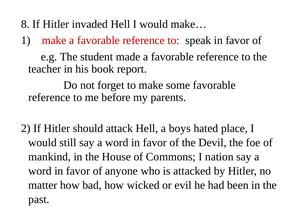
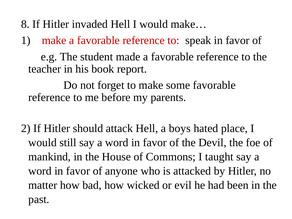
nation: nation -> taught
